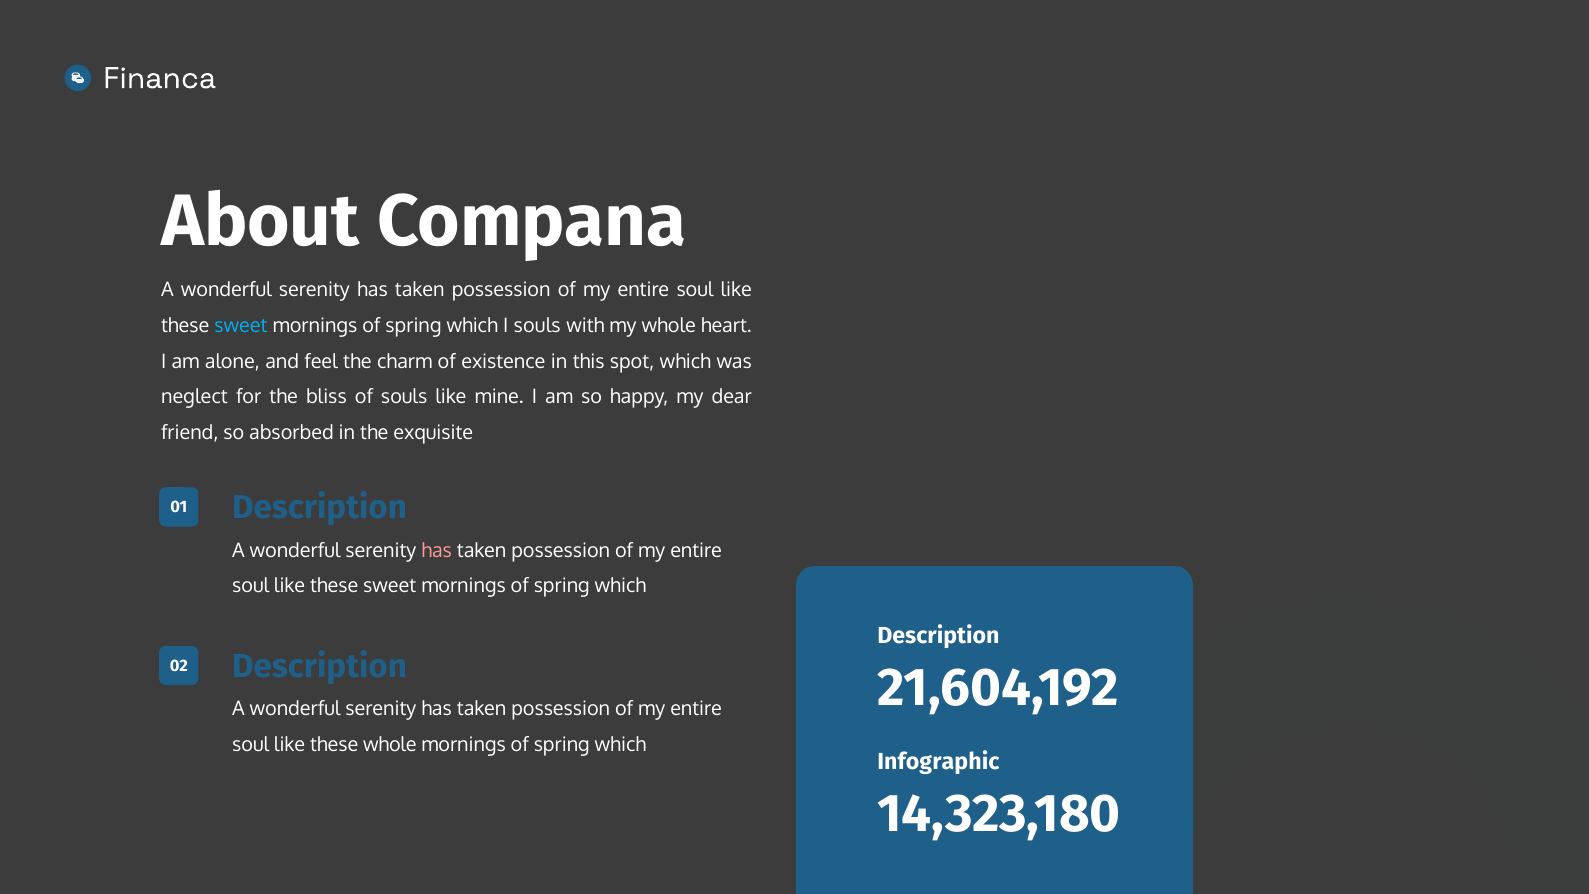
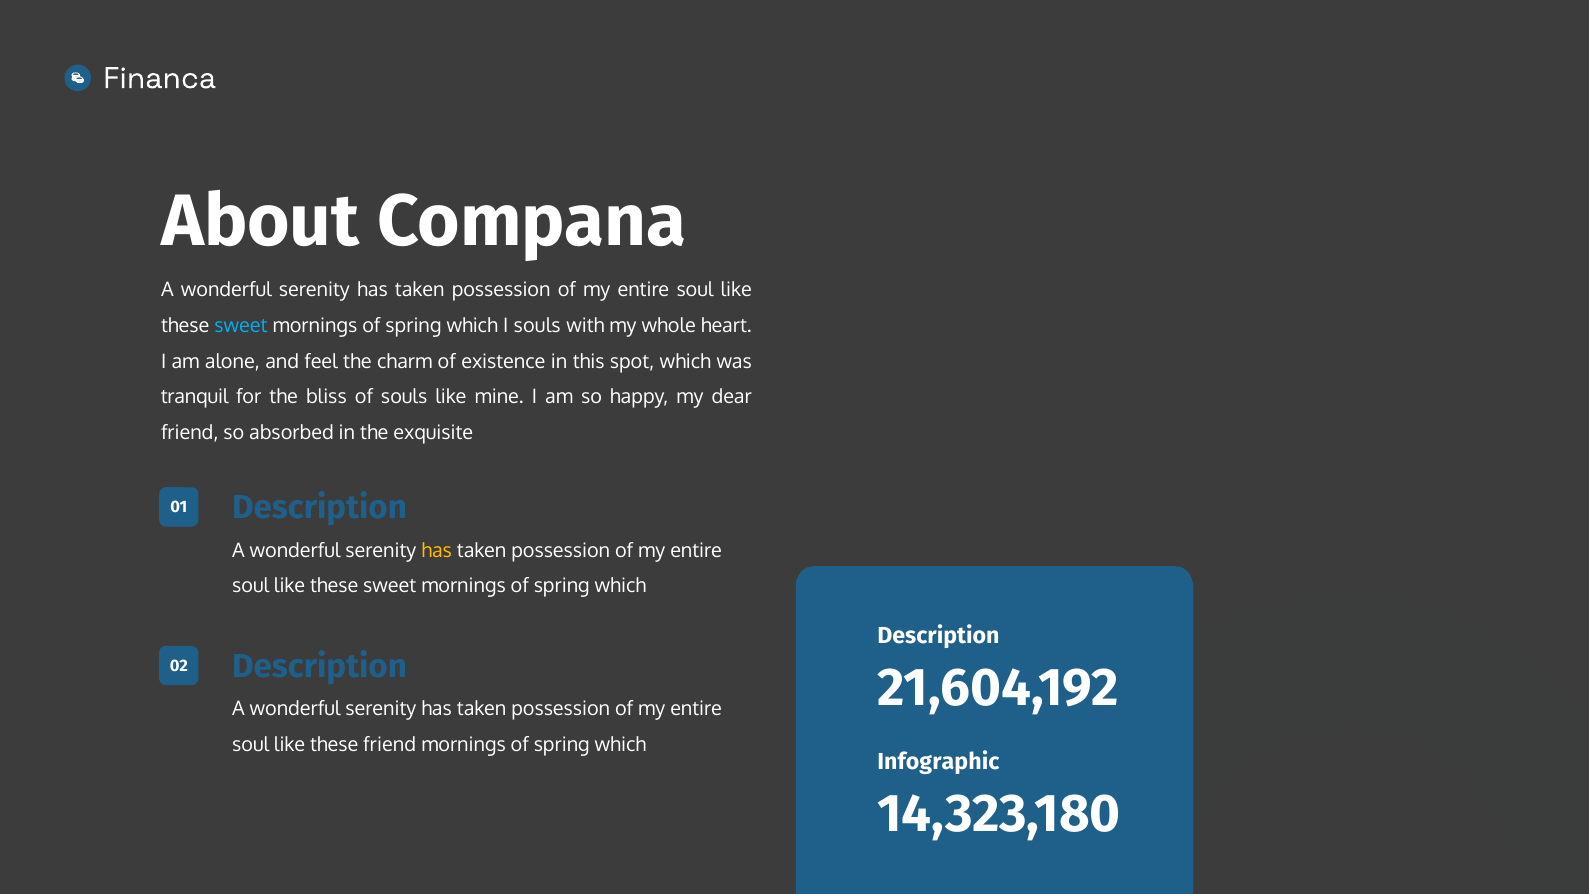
neglect: neglect -> tranquil
has at (437, 550) colour: pink -> yellow
these whole: whole -> friend
